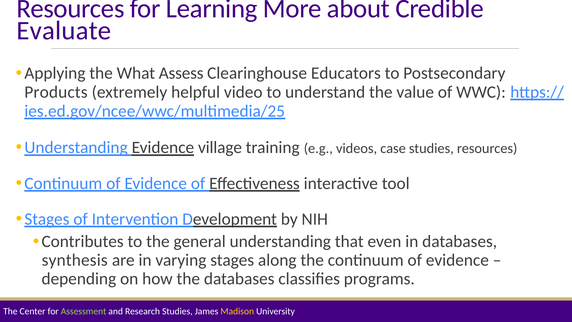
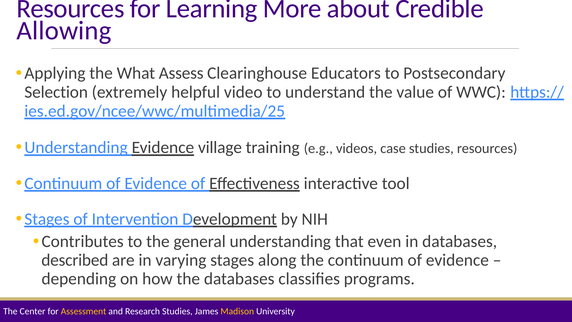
Evaluate: Evaluate -> Allowing
Products: Products -> Selection
synthesis: synthesis -> described
Assessment colour: light green -> yellow
